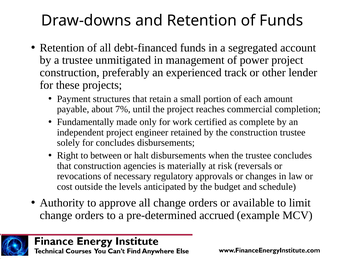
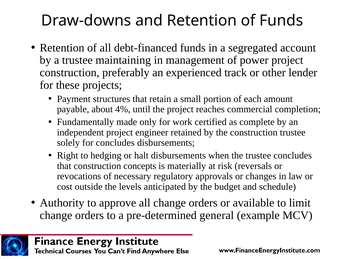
unmitigated: unmitigated -> maintaining
7%: 7% -> 4%
between: between -> hedging
agencies: agencies -> concepts
accrued: accrued -> general
